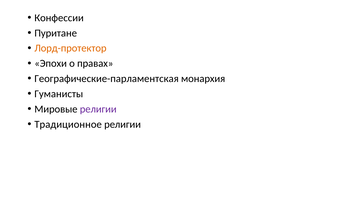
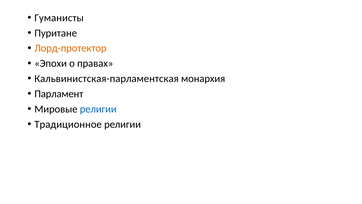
Конфессии: Конфессии -> Гуманисты
Географические-парламентская: Географические-парламентская -> Кальвинистская-парламентская
Гуманисты: Гуманисты -> Парламент
религии at (98, 109) colour: purple -> blue
